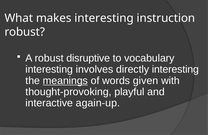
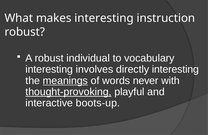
disruptive: disruptive -> individual
given: given -> never
thought-provoking underline: none -> present
again-up: again-up -> boots-up
